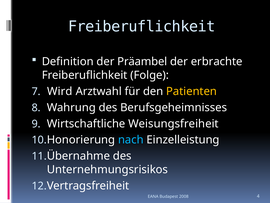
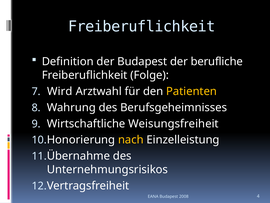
der Präambel: Präambel -> Budapest
erbrachte: erbrachte -> berufliche
nach colour: light blue -> yellow
